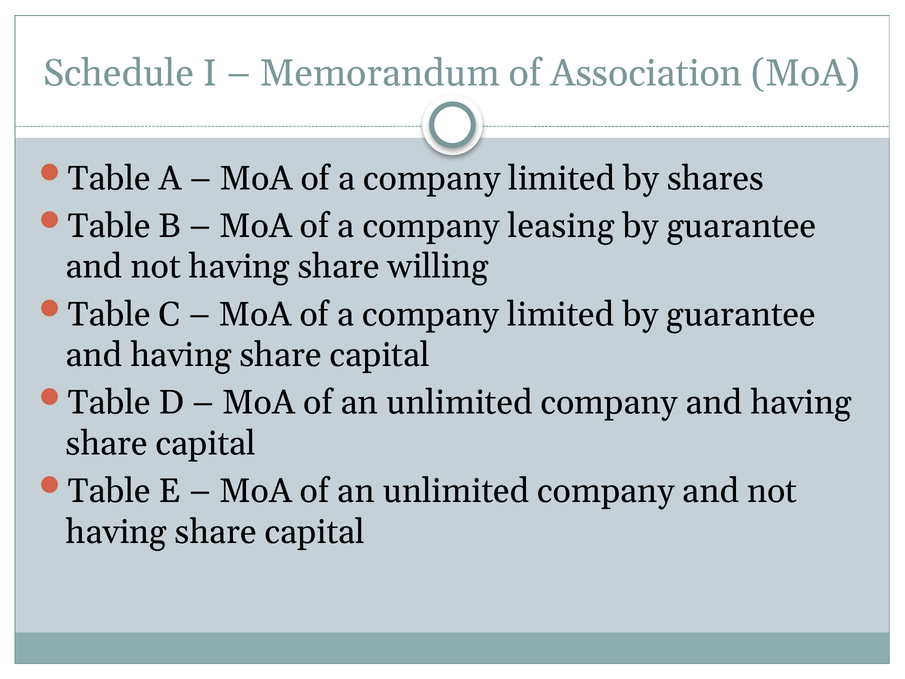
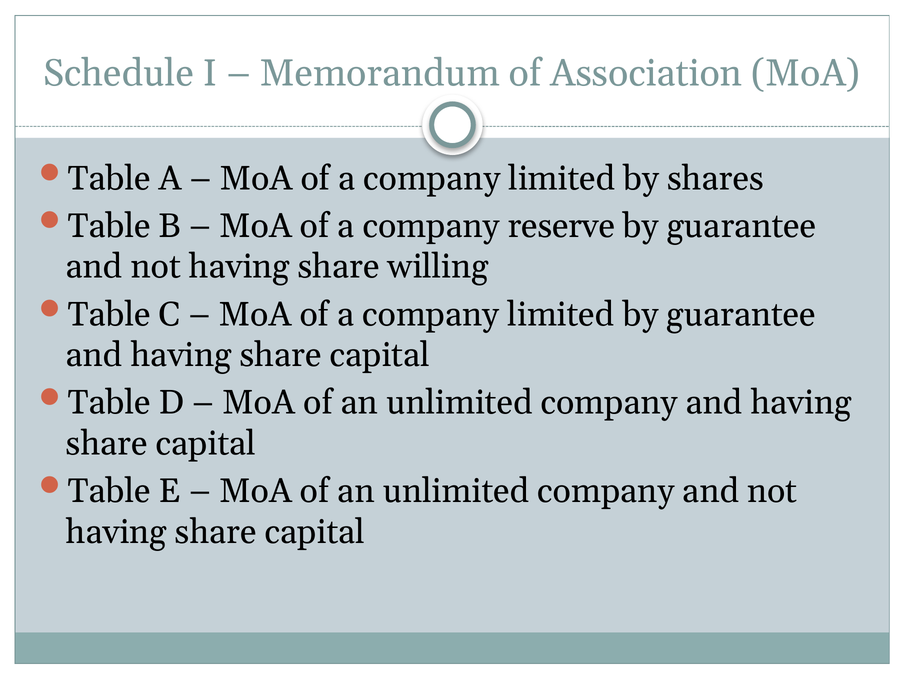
leasing: leasing -> reserve
